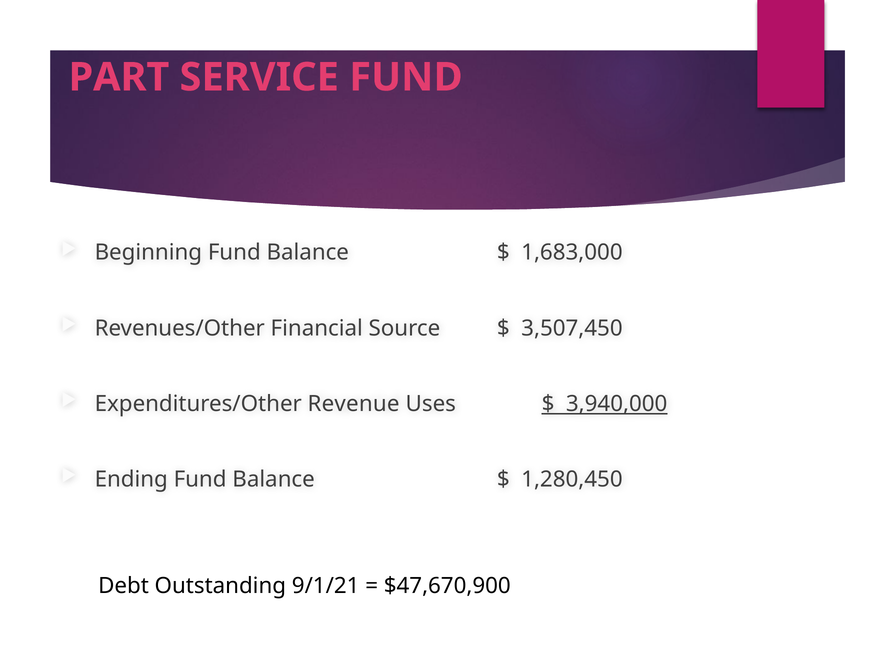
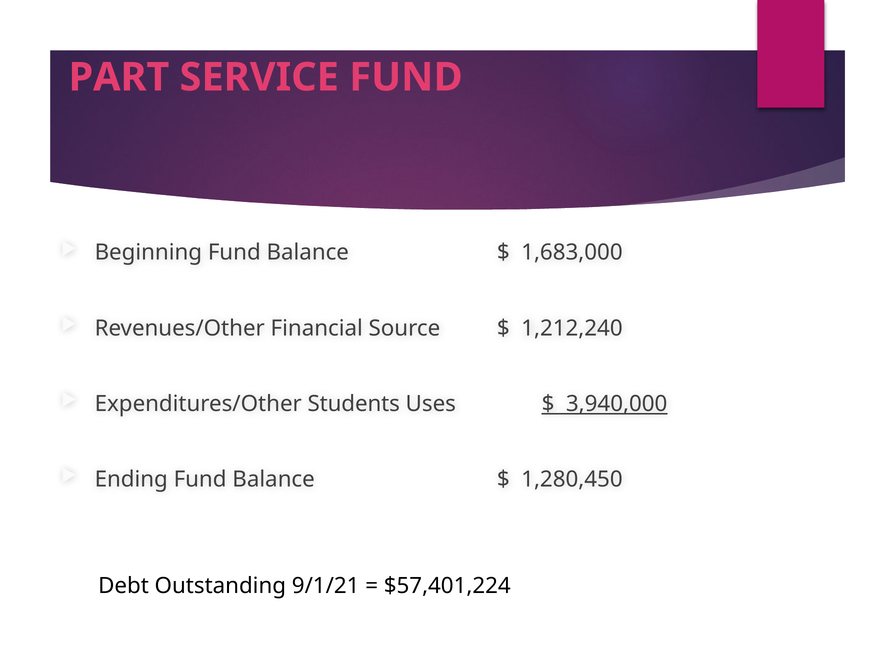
3,507,450: 3,507,450 -> 1,212,240
Revenue: Revenue -> Students
$47,670,900: $47,670,900 -> $57,401,224
